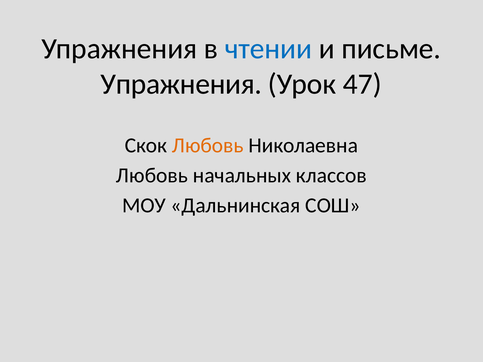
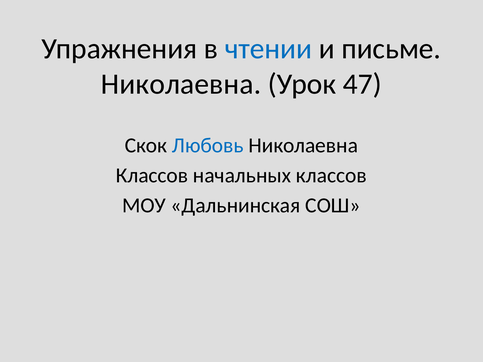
Упражнения at (181, 84): Упражнения -> Николаевна
Любовь at (208, 146) colour: orange -> blue
Любовь at (152, 176): Любовь -> Классов
